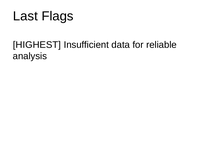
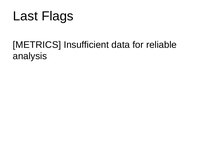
HIGHEST: HIGHEST -> METRICS
